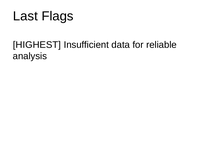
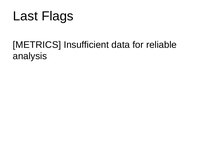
HIGHEST: HIGHEST -> METRICS
